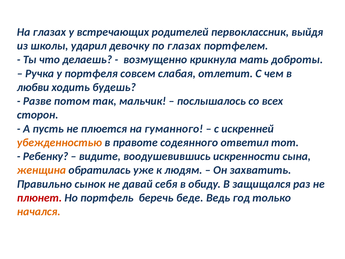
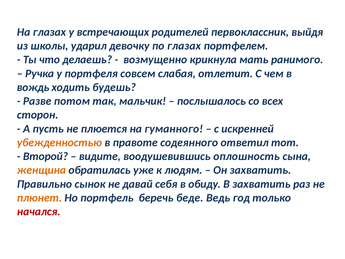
доброты: доброты -> ранимого
любви: любви -> вождь
Ребенку: Ребенку -> Второй
искренности: искренности -> оплошность
В защищался: защищался -> захватить
плюнет colour: red -> orange
начался colour: orange -> red
